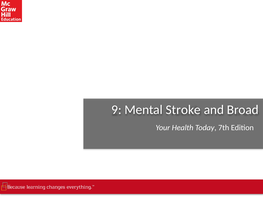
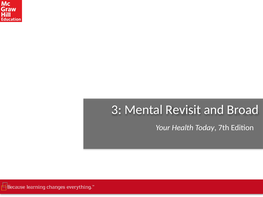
9: 9 -> 3
Stroke: Stroke -> Revisit
